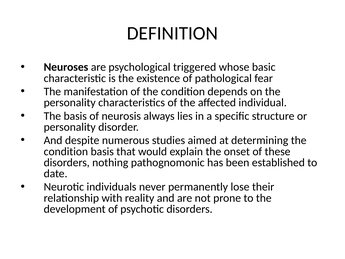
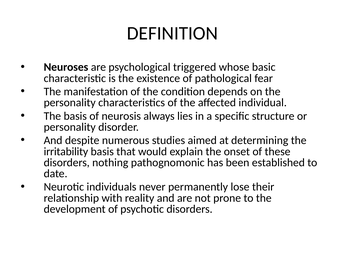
condition at (66, 151): condition -> irritability
